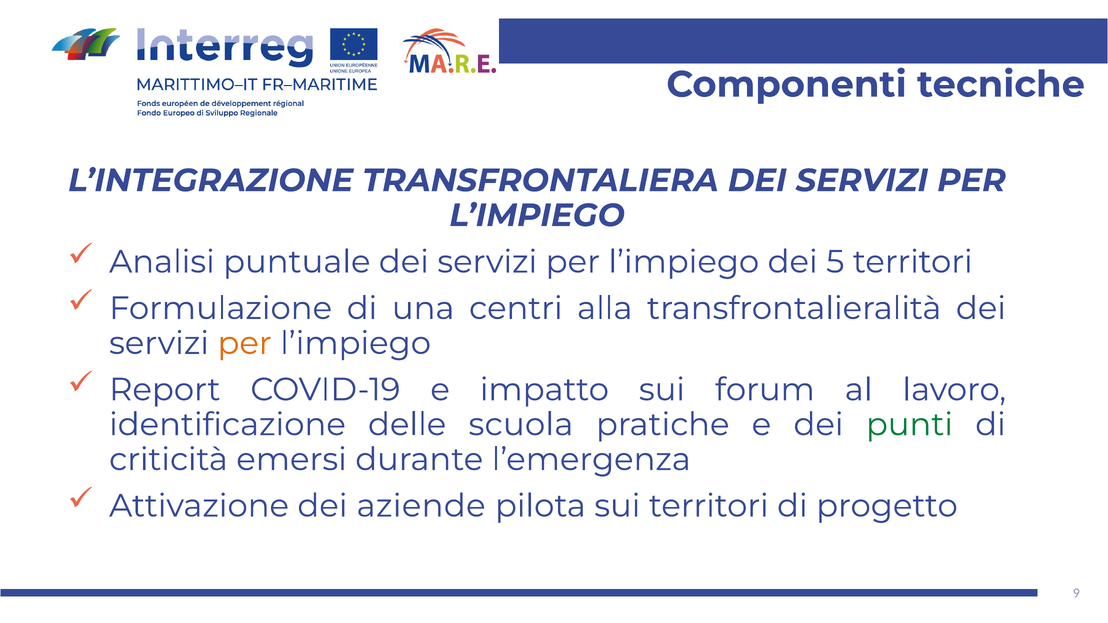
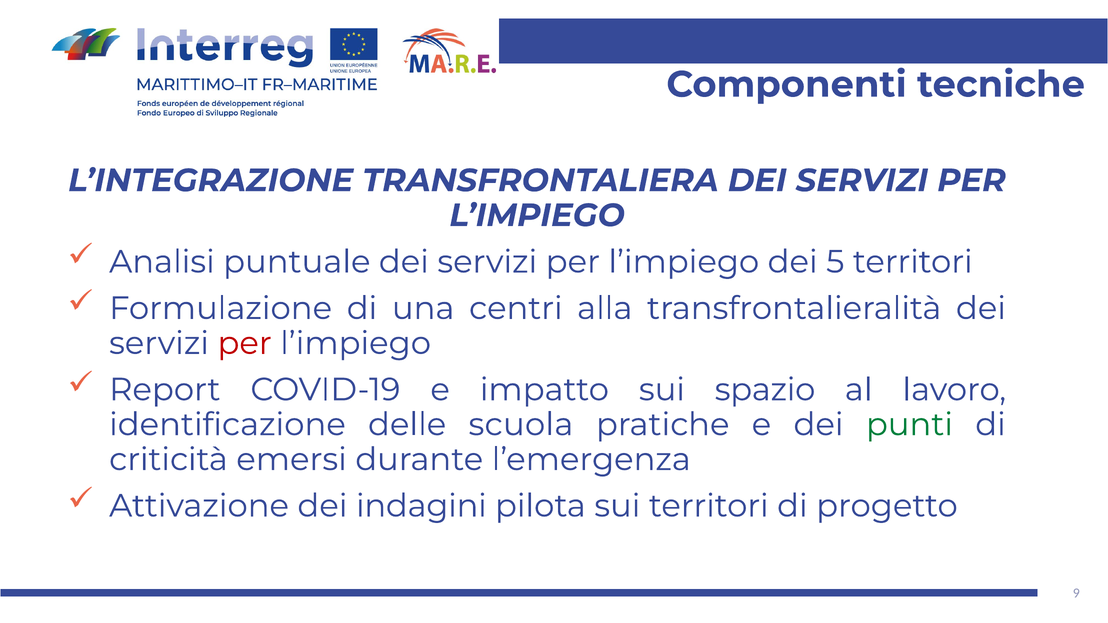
per at (245, 343) colour: orange -> red
forum: forum -> spazio
aziende: aziende -> indagini
